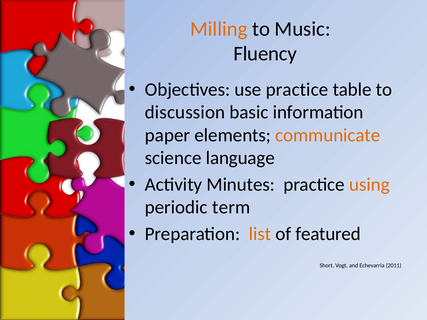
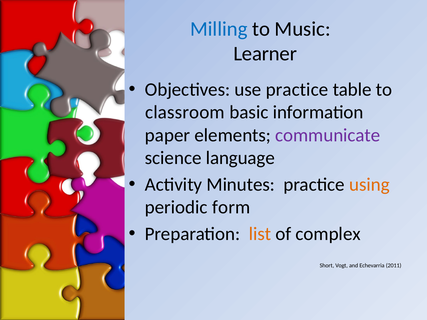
Milling colour: orange -> blue
Fluency: Fluency -> Learner
discussion: discussion -> classroom
communicate colour: orange -> purple
term: term -> form
featured: featured -> complex
